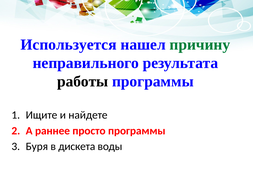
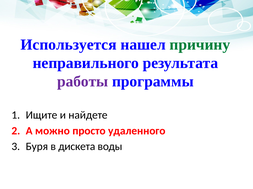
работы colour: black -> purple
раннее: раннее -> можно
просто программы: программы -> удаленного
